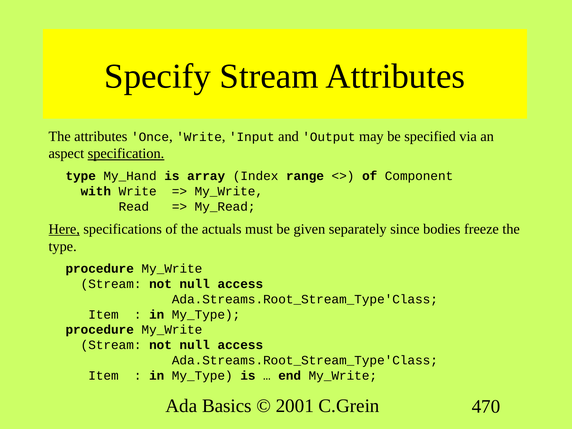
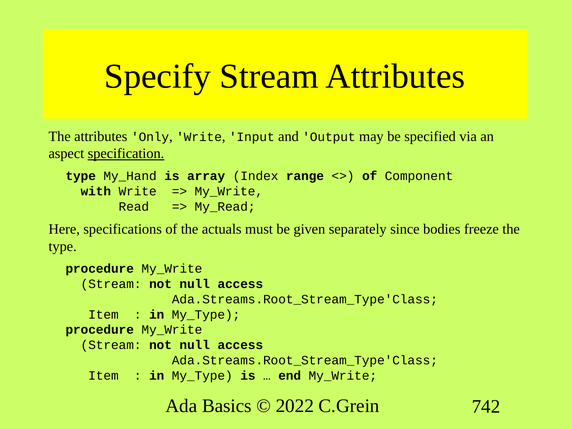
Once: Once -> Only
Here underline: present -> none
2001: 2001 -> 2022
470: 470 -> 742
